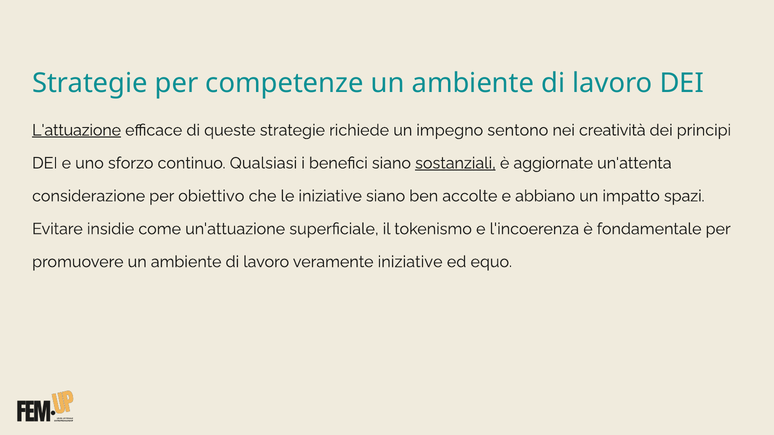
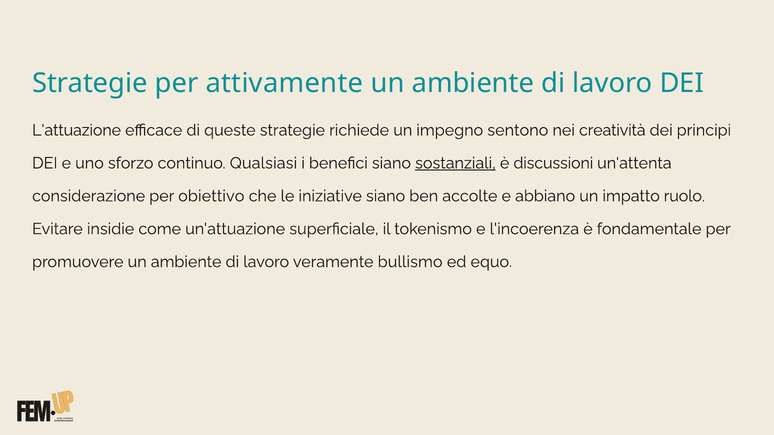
competenze: competenze -> attivamente
L'attuazione underline: present -> none
aggiornate: aggiornate -> discussioni
spazi: spazi -> ruolo
veramente iniziative: iniziative -> bullismo
